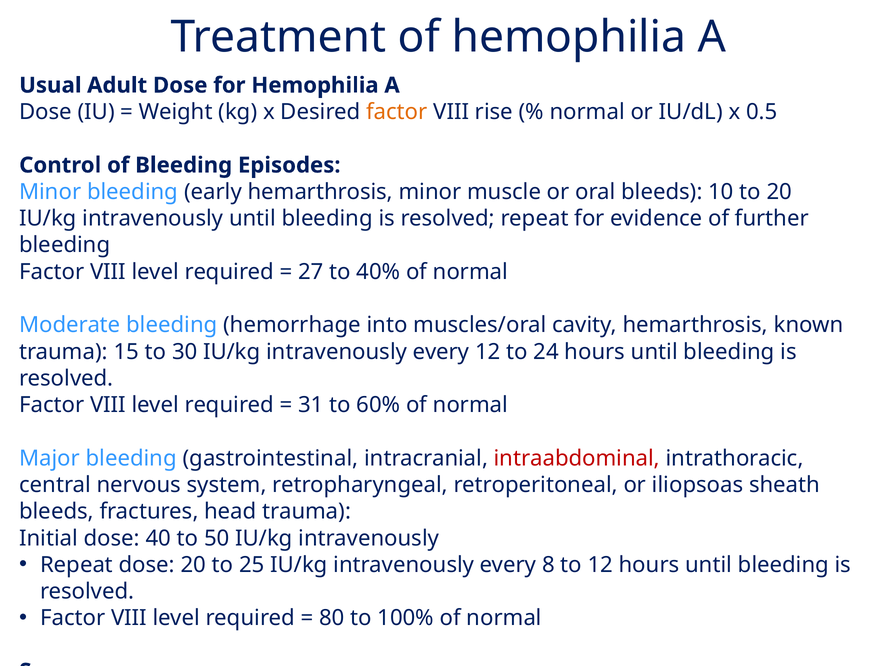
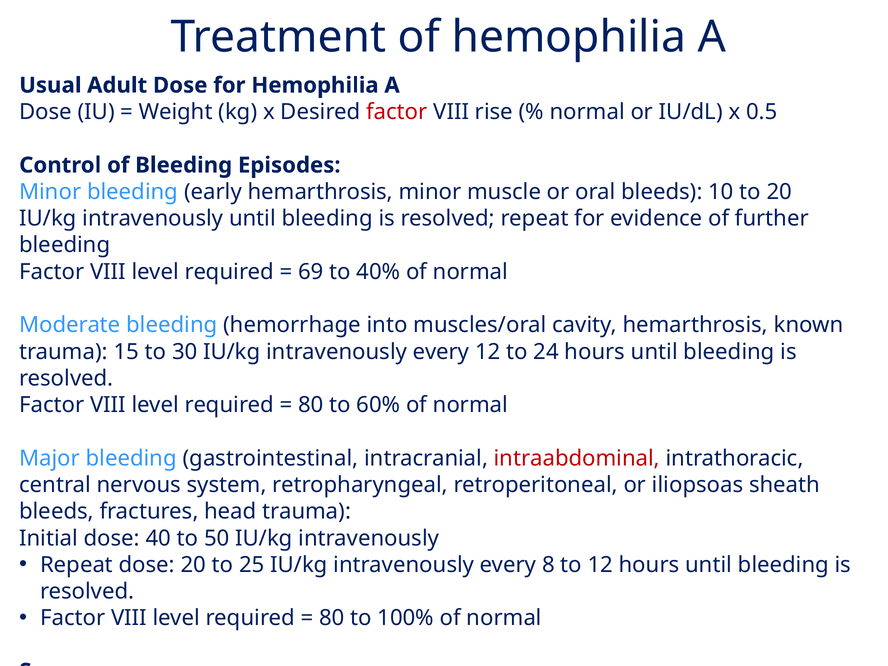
factor at (397, 112) colour: orange -> red
27: 27 -> 69
31 at (311, 405): 31 -> 80
